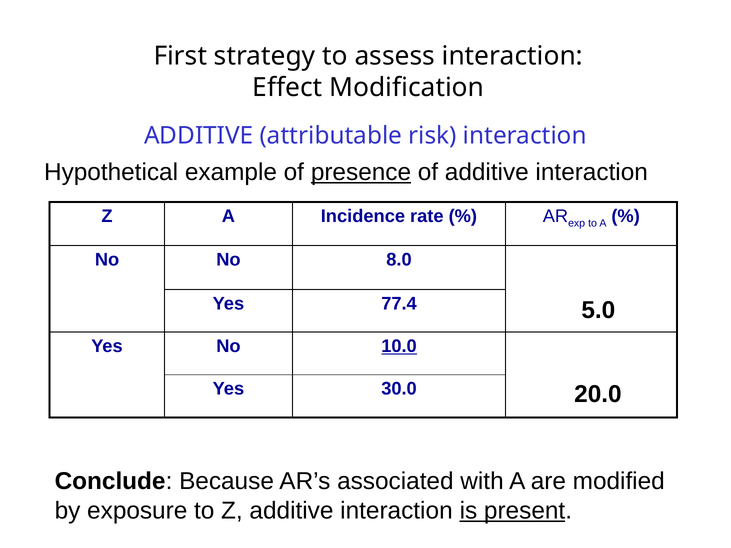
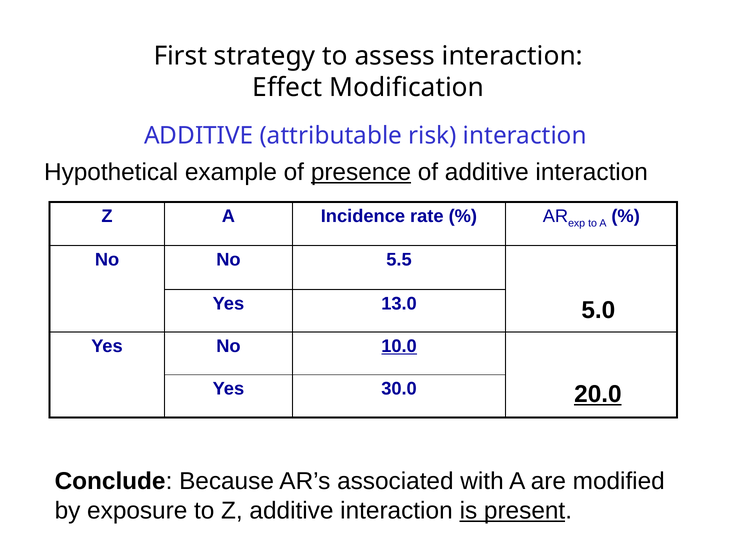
8.0: 8.0 -> 5.5
77.4: 77.4 -> 13.0
20.0 underline: none -> present
